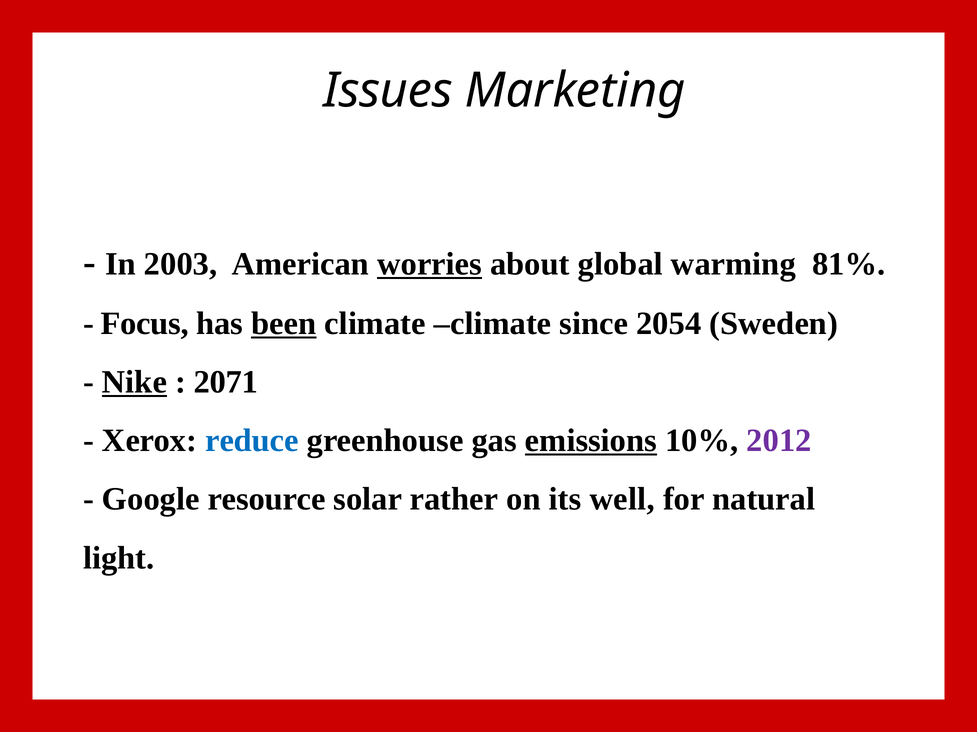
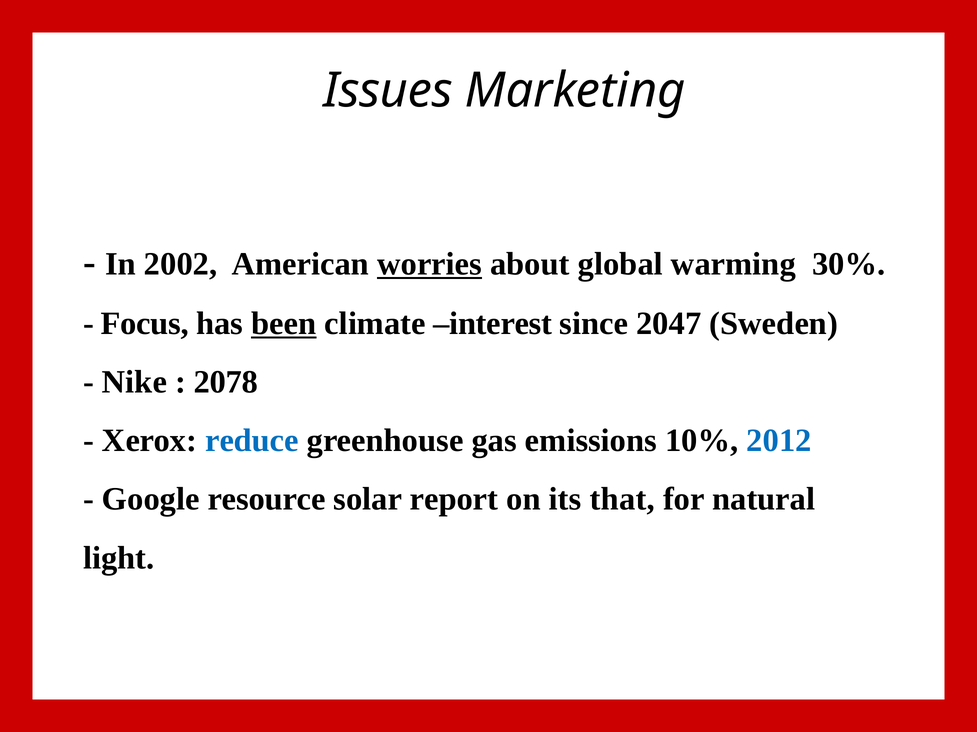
2003: 2003 -> 2002
81%: 81% -> 30%
climate climate: climate -> interest
2054: 2054 -> 2047
Nike underline: present -> none
2071: 2071 -> 2078
emissions underline: present -> none
2012 colour: purple -> blue
rather: rather -> report
well: well -> that
